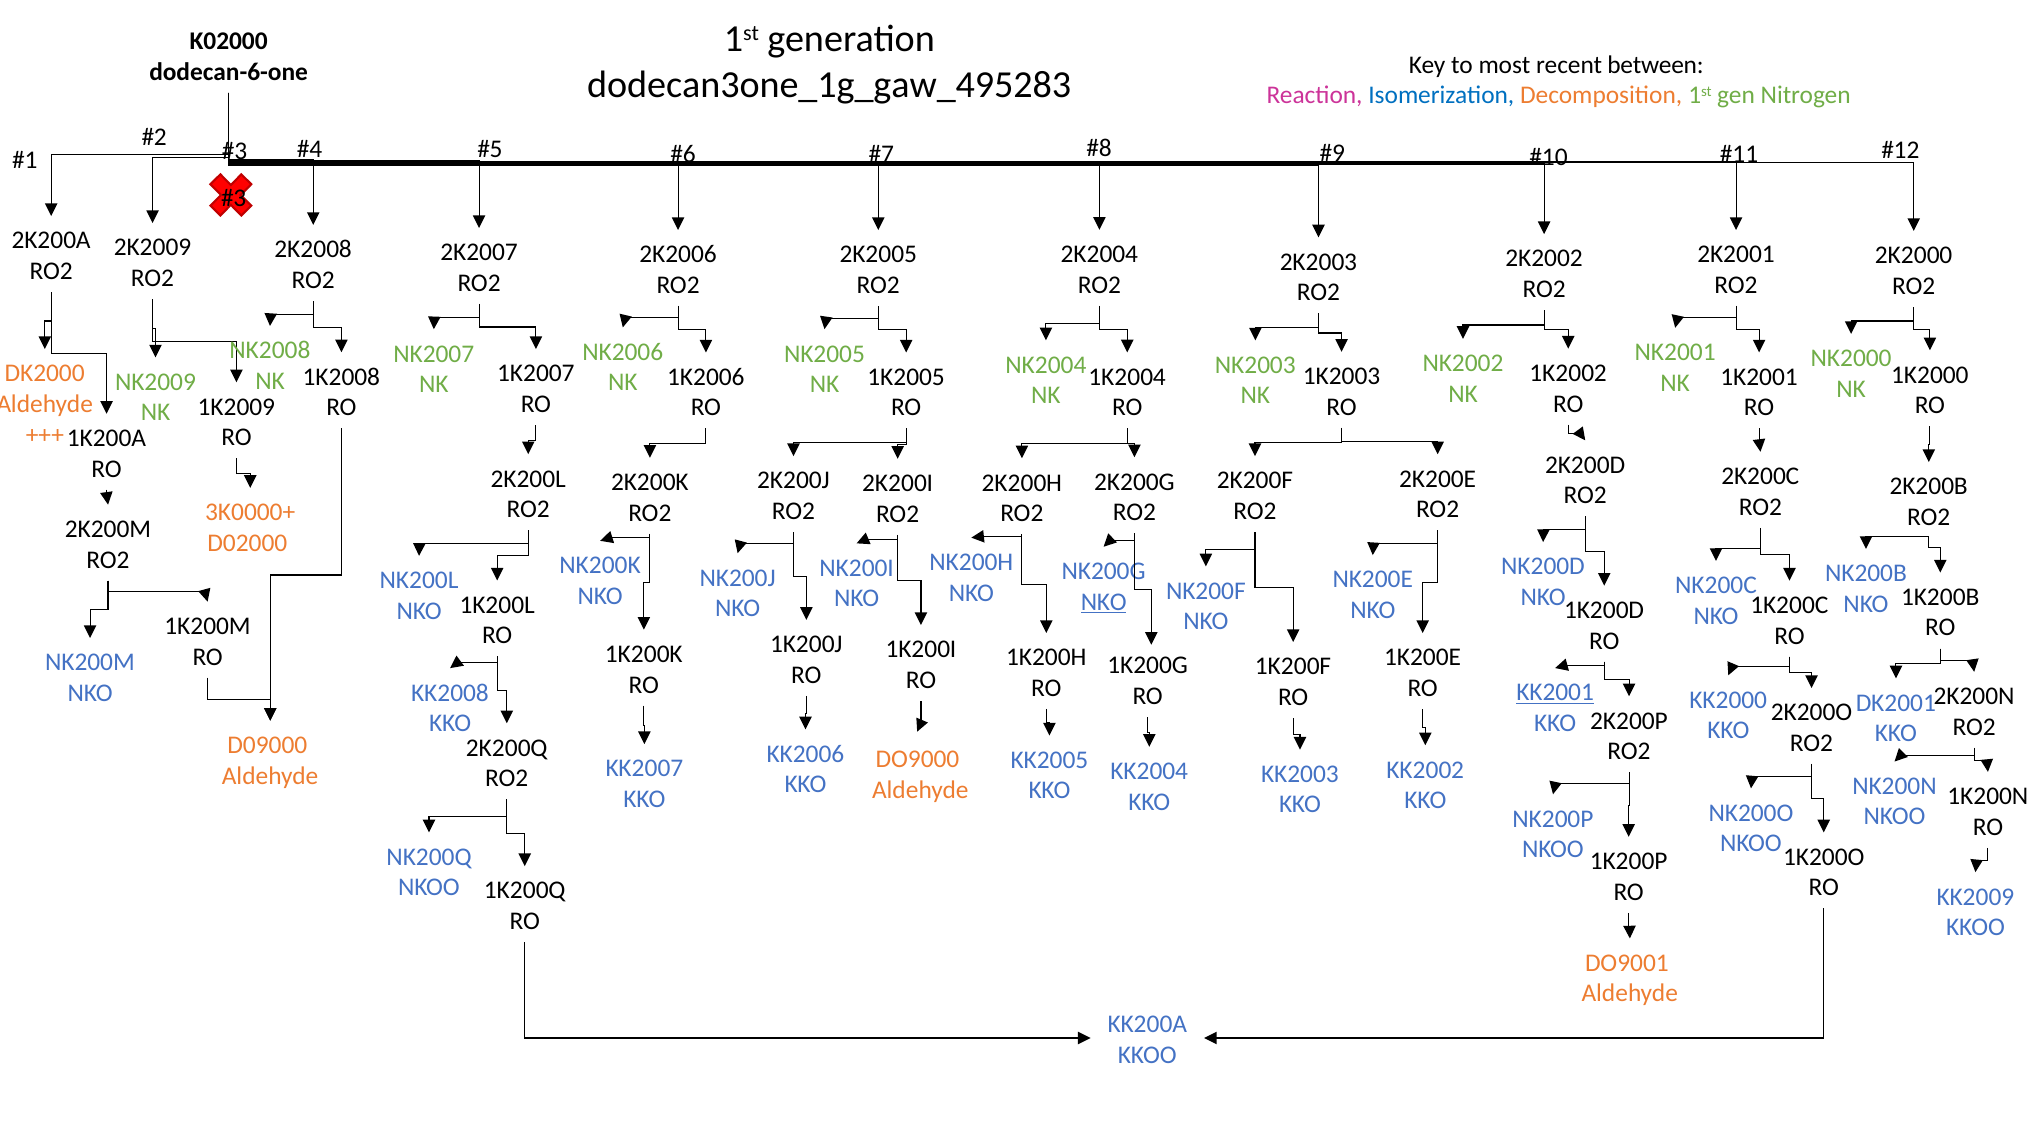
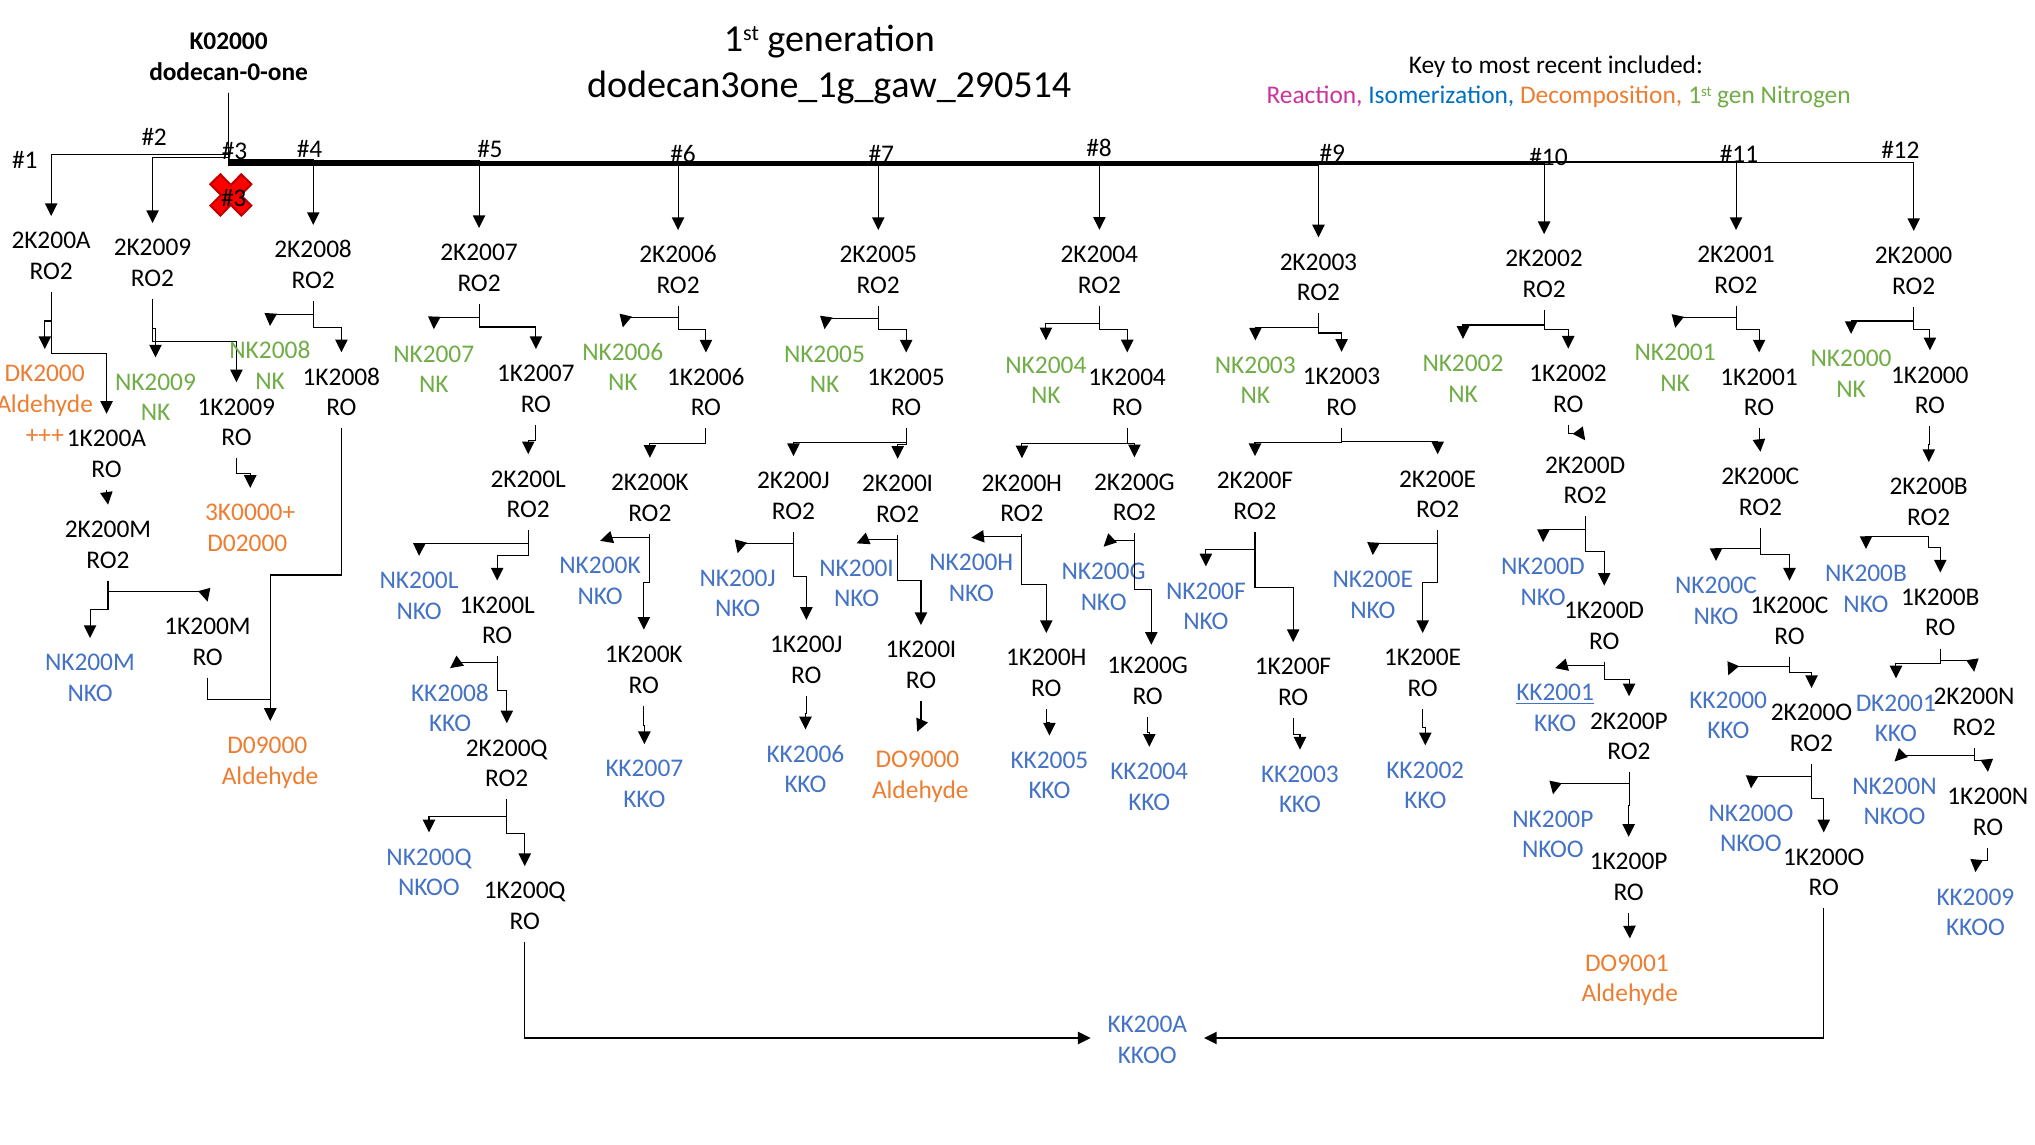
dodecan-6-one: dodecan-6-one -> dodecan-0-one
between: between -> included
dodecan3one_1g_gaw_495283: dodecan3one_1g_gaw_495283 -> dodecan3one_1g_gaw_290514
NKO at (1104, 602) underline: present -> none
